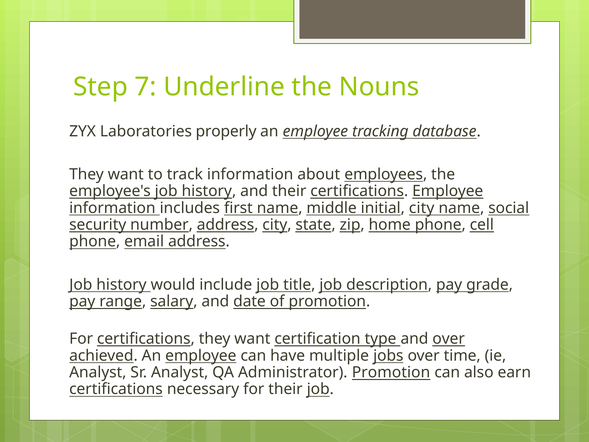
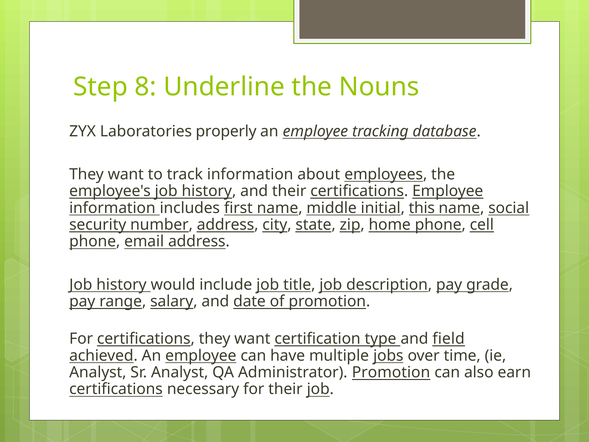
7: 7 -> 8
initial city: city -> this
and over: over -> field
